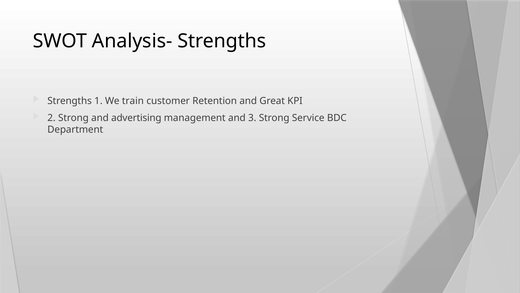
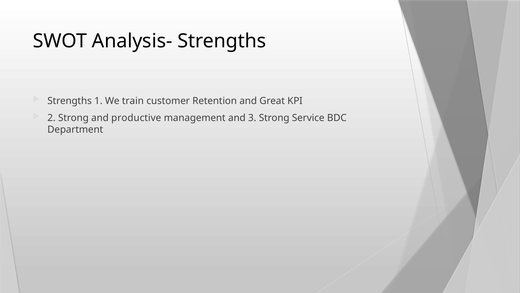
advertising: advertising -> productive
